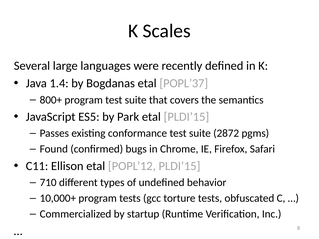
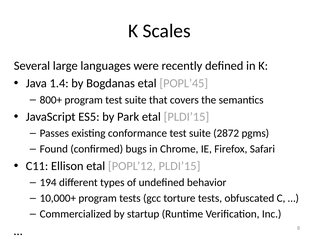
POPL’37: POPL’37 -> POPL’45
710: 710 -> 194
